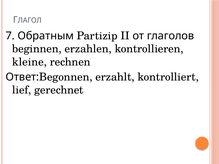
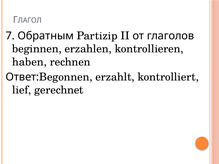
kleine: kleine -> haben
